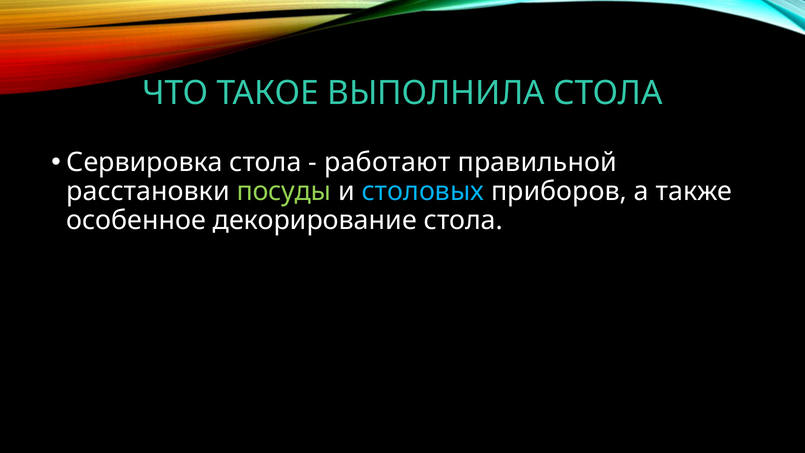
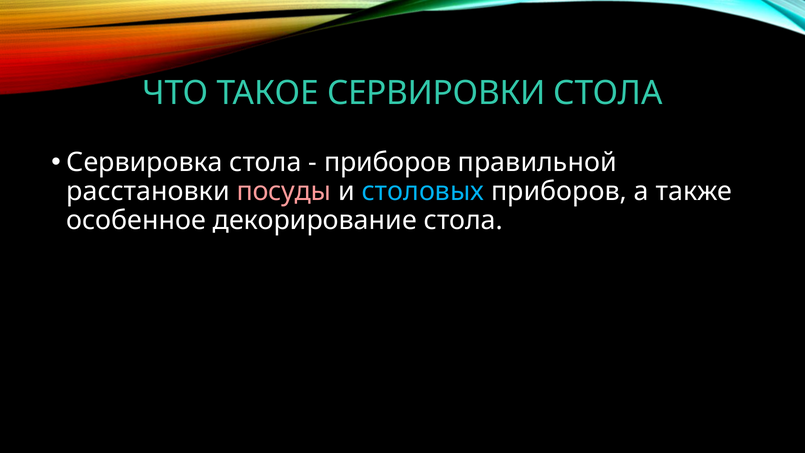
ВЫПОЛНИЛА: ВЫПОЛНИЛА -> СЕРВИРОВКИ
работают at (387, 162): работают -> приборов
посуды colour: light green -> pink
